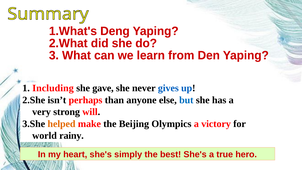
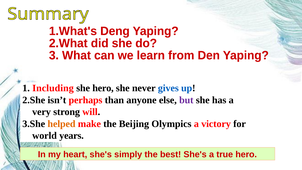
she gave: gave -> hero
but colour: blue -> purple
rainy: rainy -> years
